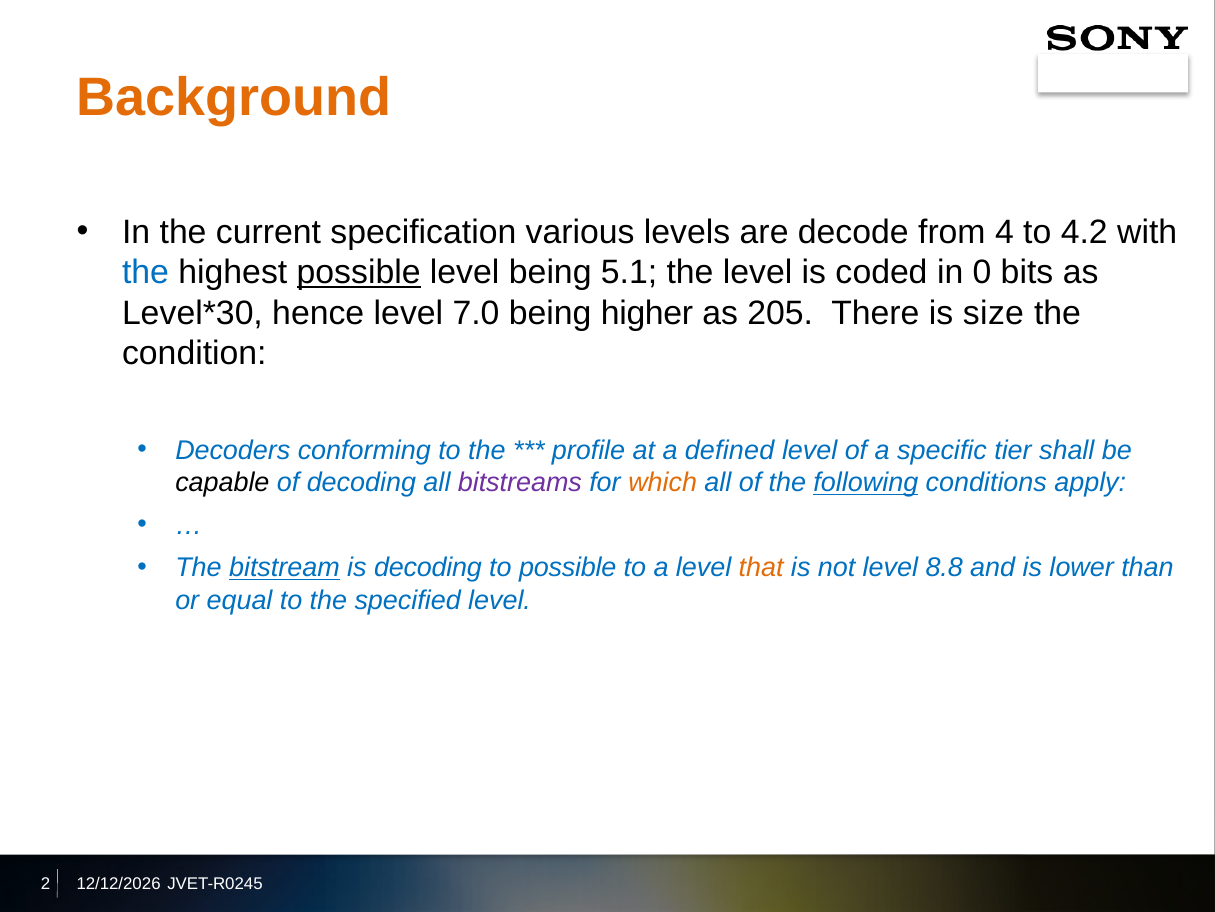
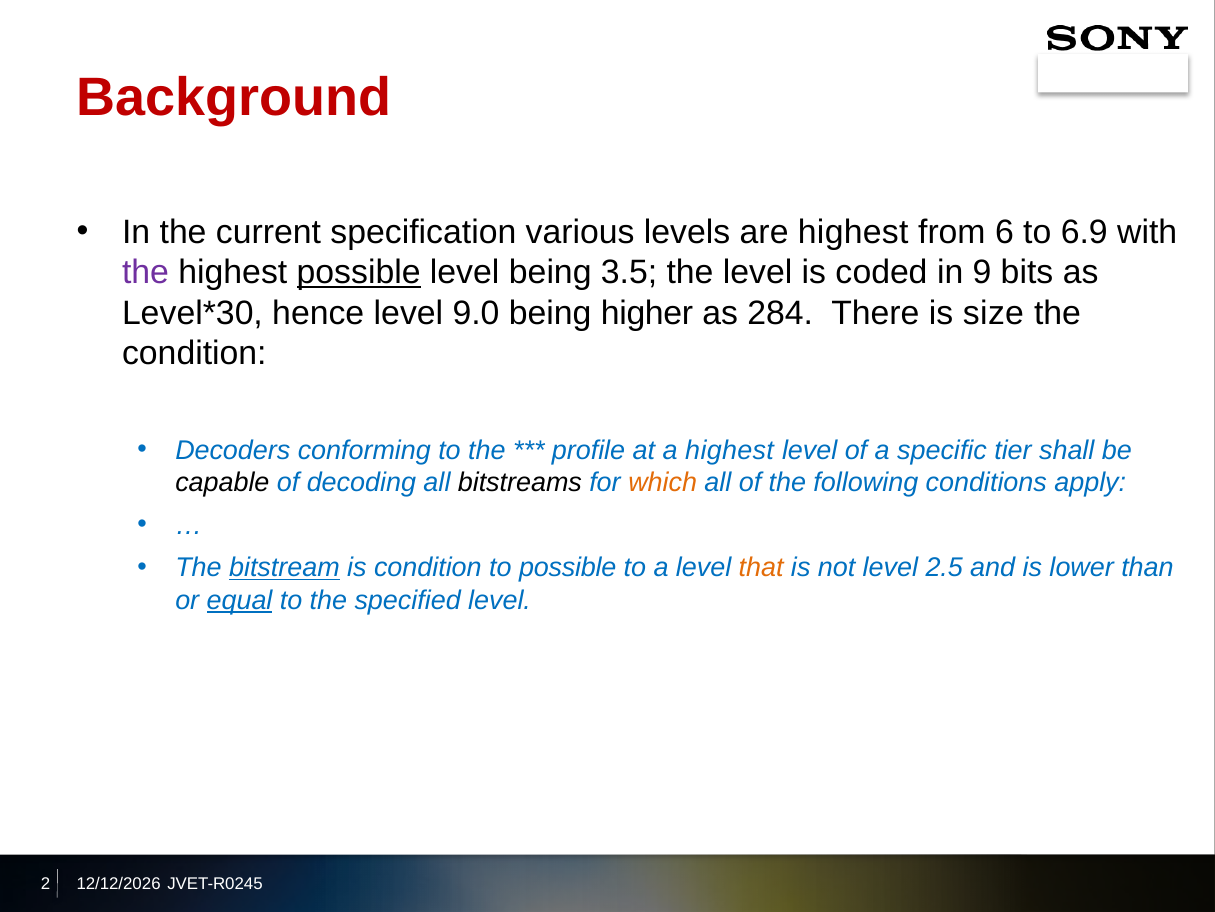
Background colour: orange -> red
are decode: decode -> highest
4: 4 -> 6
4.2: 4.2 -> 6.9
the at (146, 272) colour: blue -> purple
5.1: 5.1 -> 3.5
0: 0 -> 9
7.0: 7.0 -> 9.0
205: 205 -> 284
a defined: defined -> highest
bitstreams colour: purple -> black
following underline: present -> none
is decoding: decoding -> condition
8.8: 8.8 -> 2.5
equal underline: none -> present
